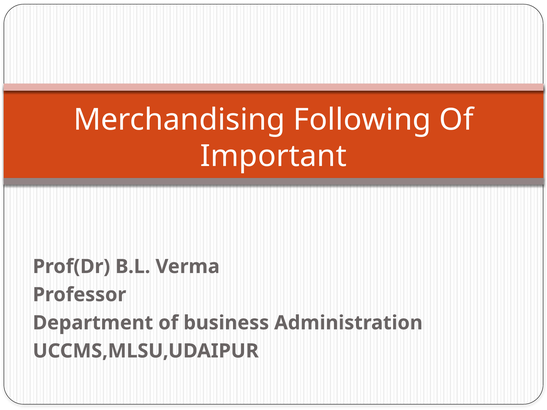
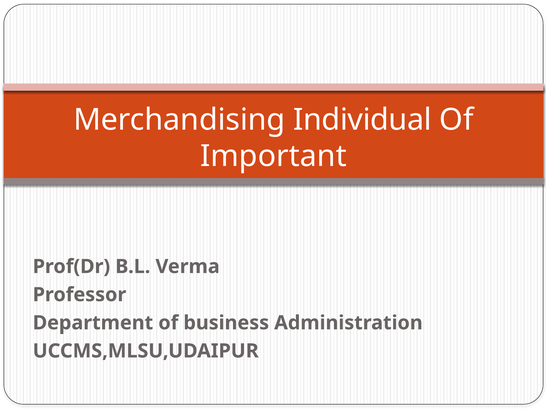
Following: Following -> Individual
